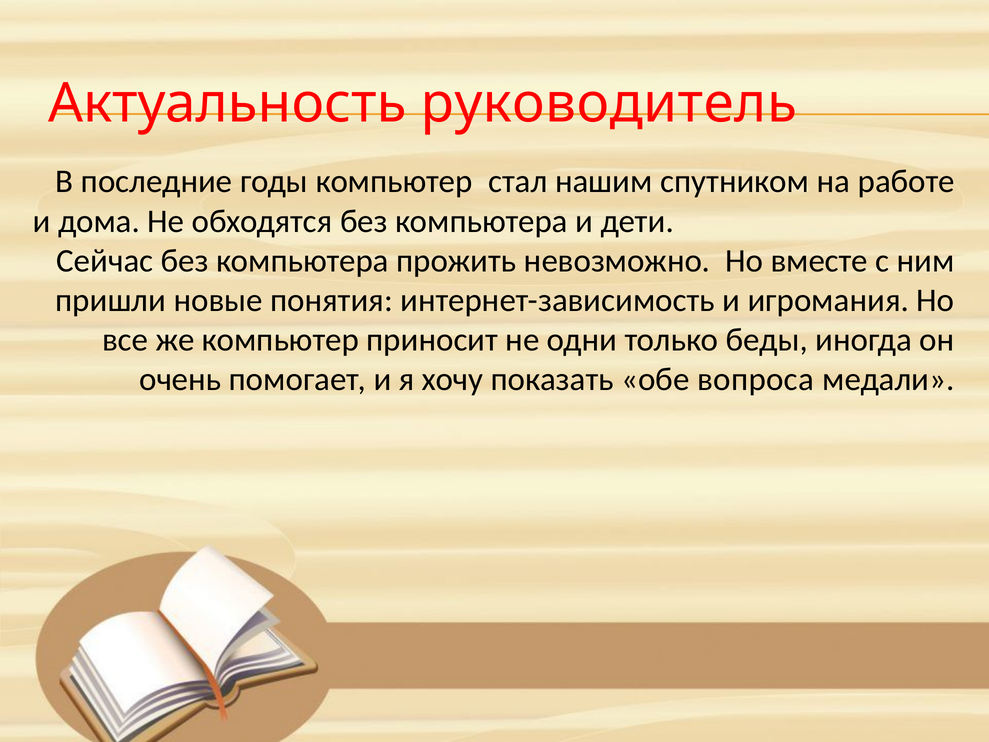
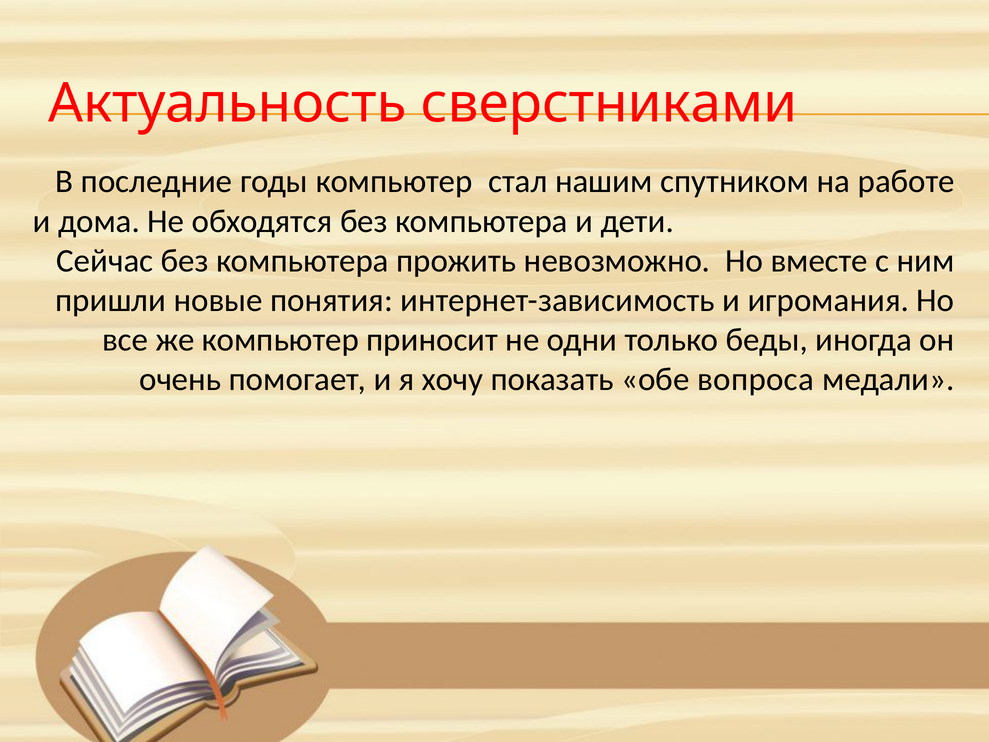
руководитель: руководитель -> сверстниками
